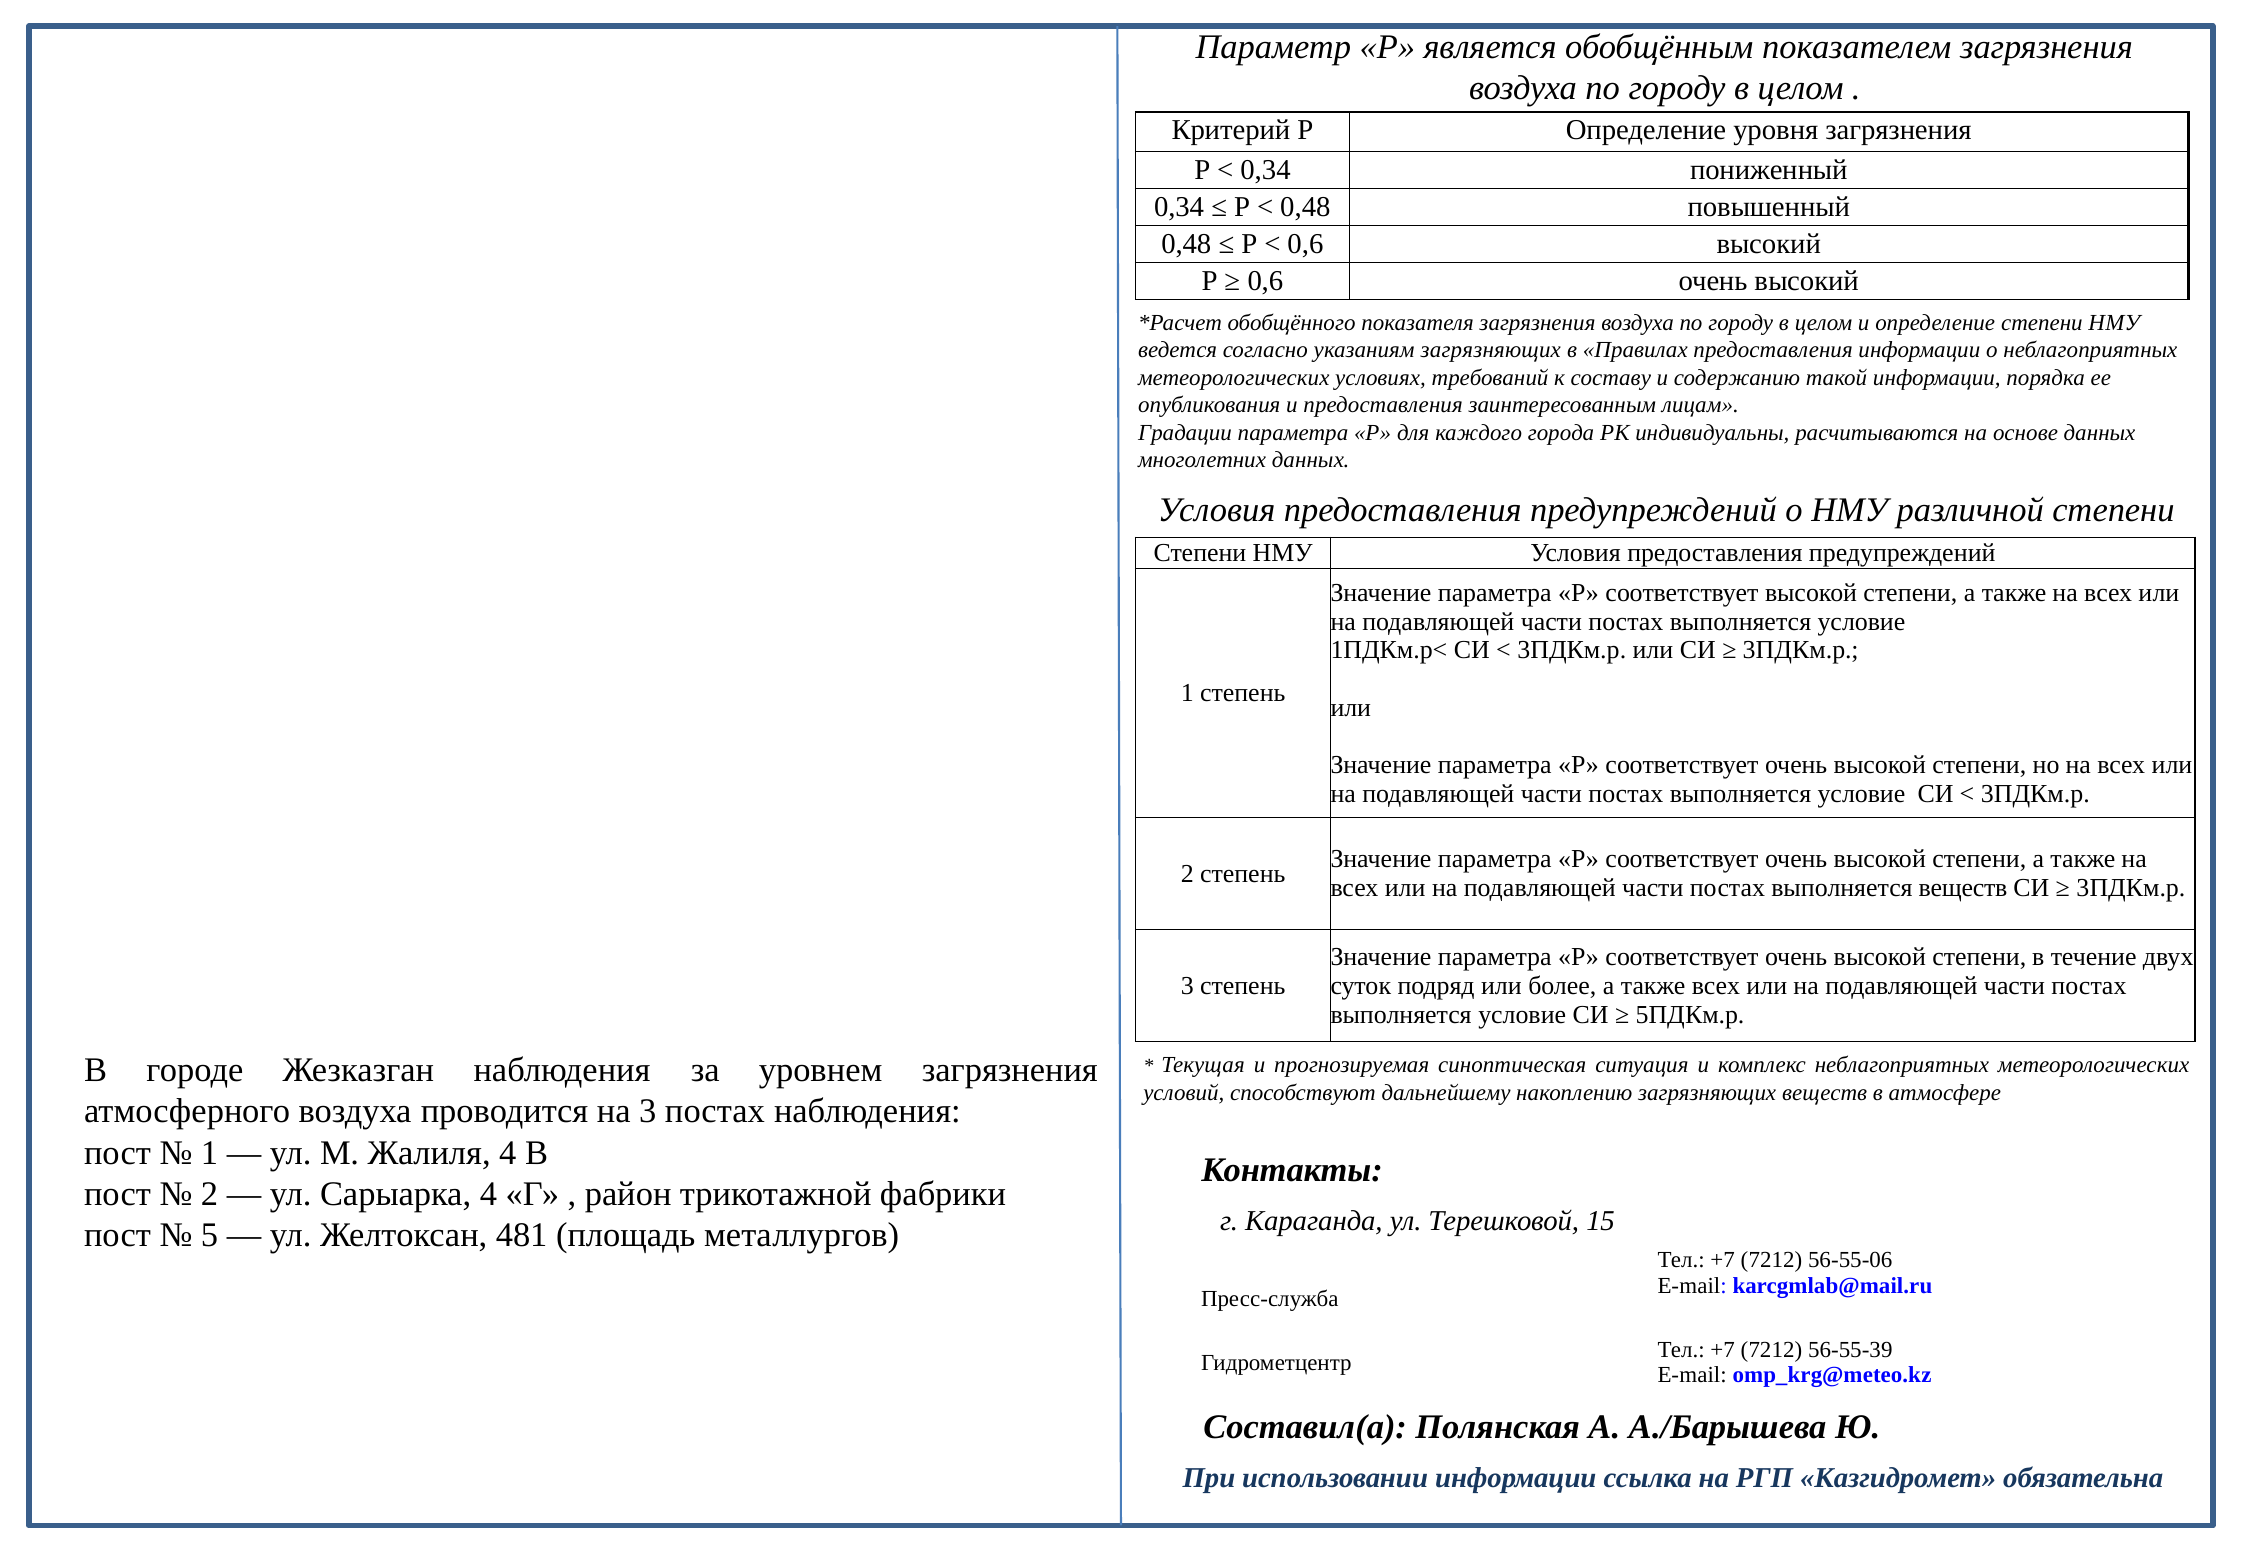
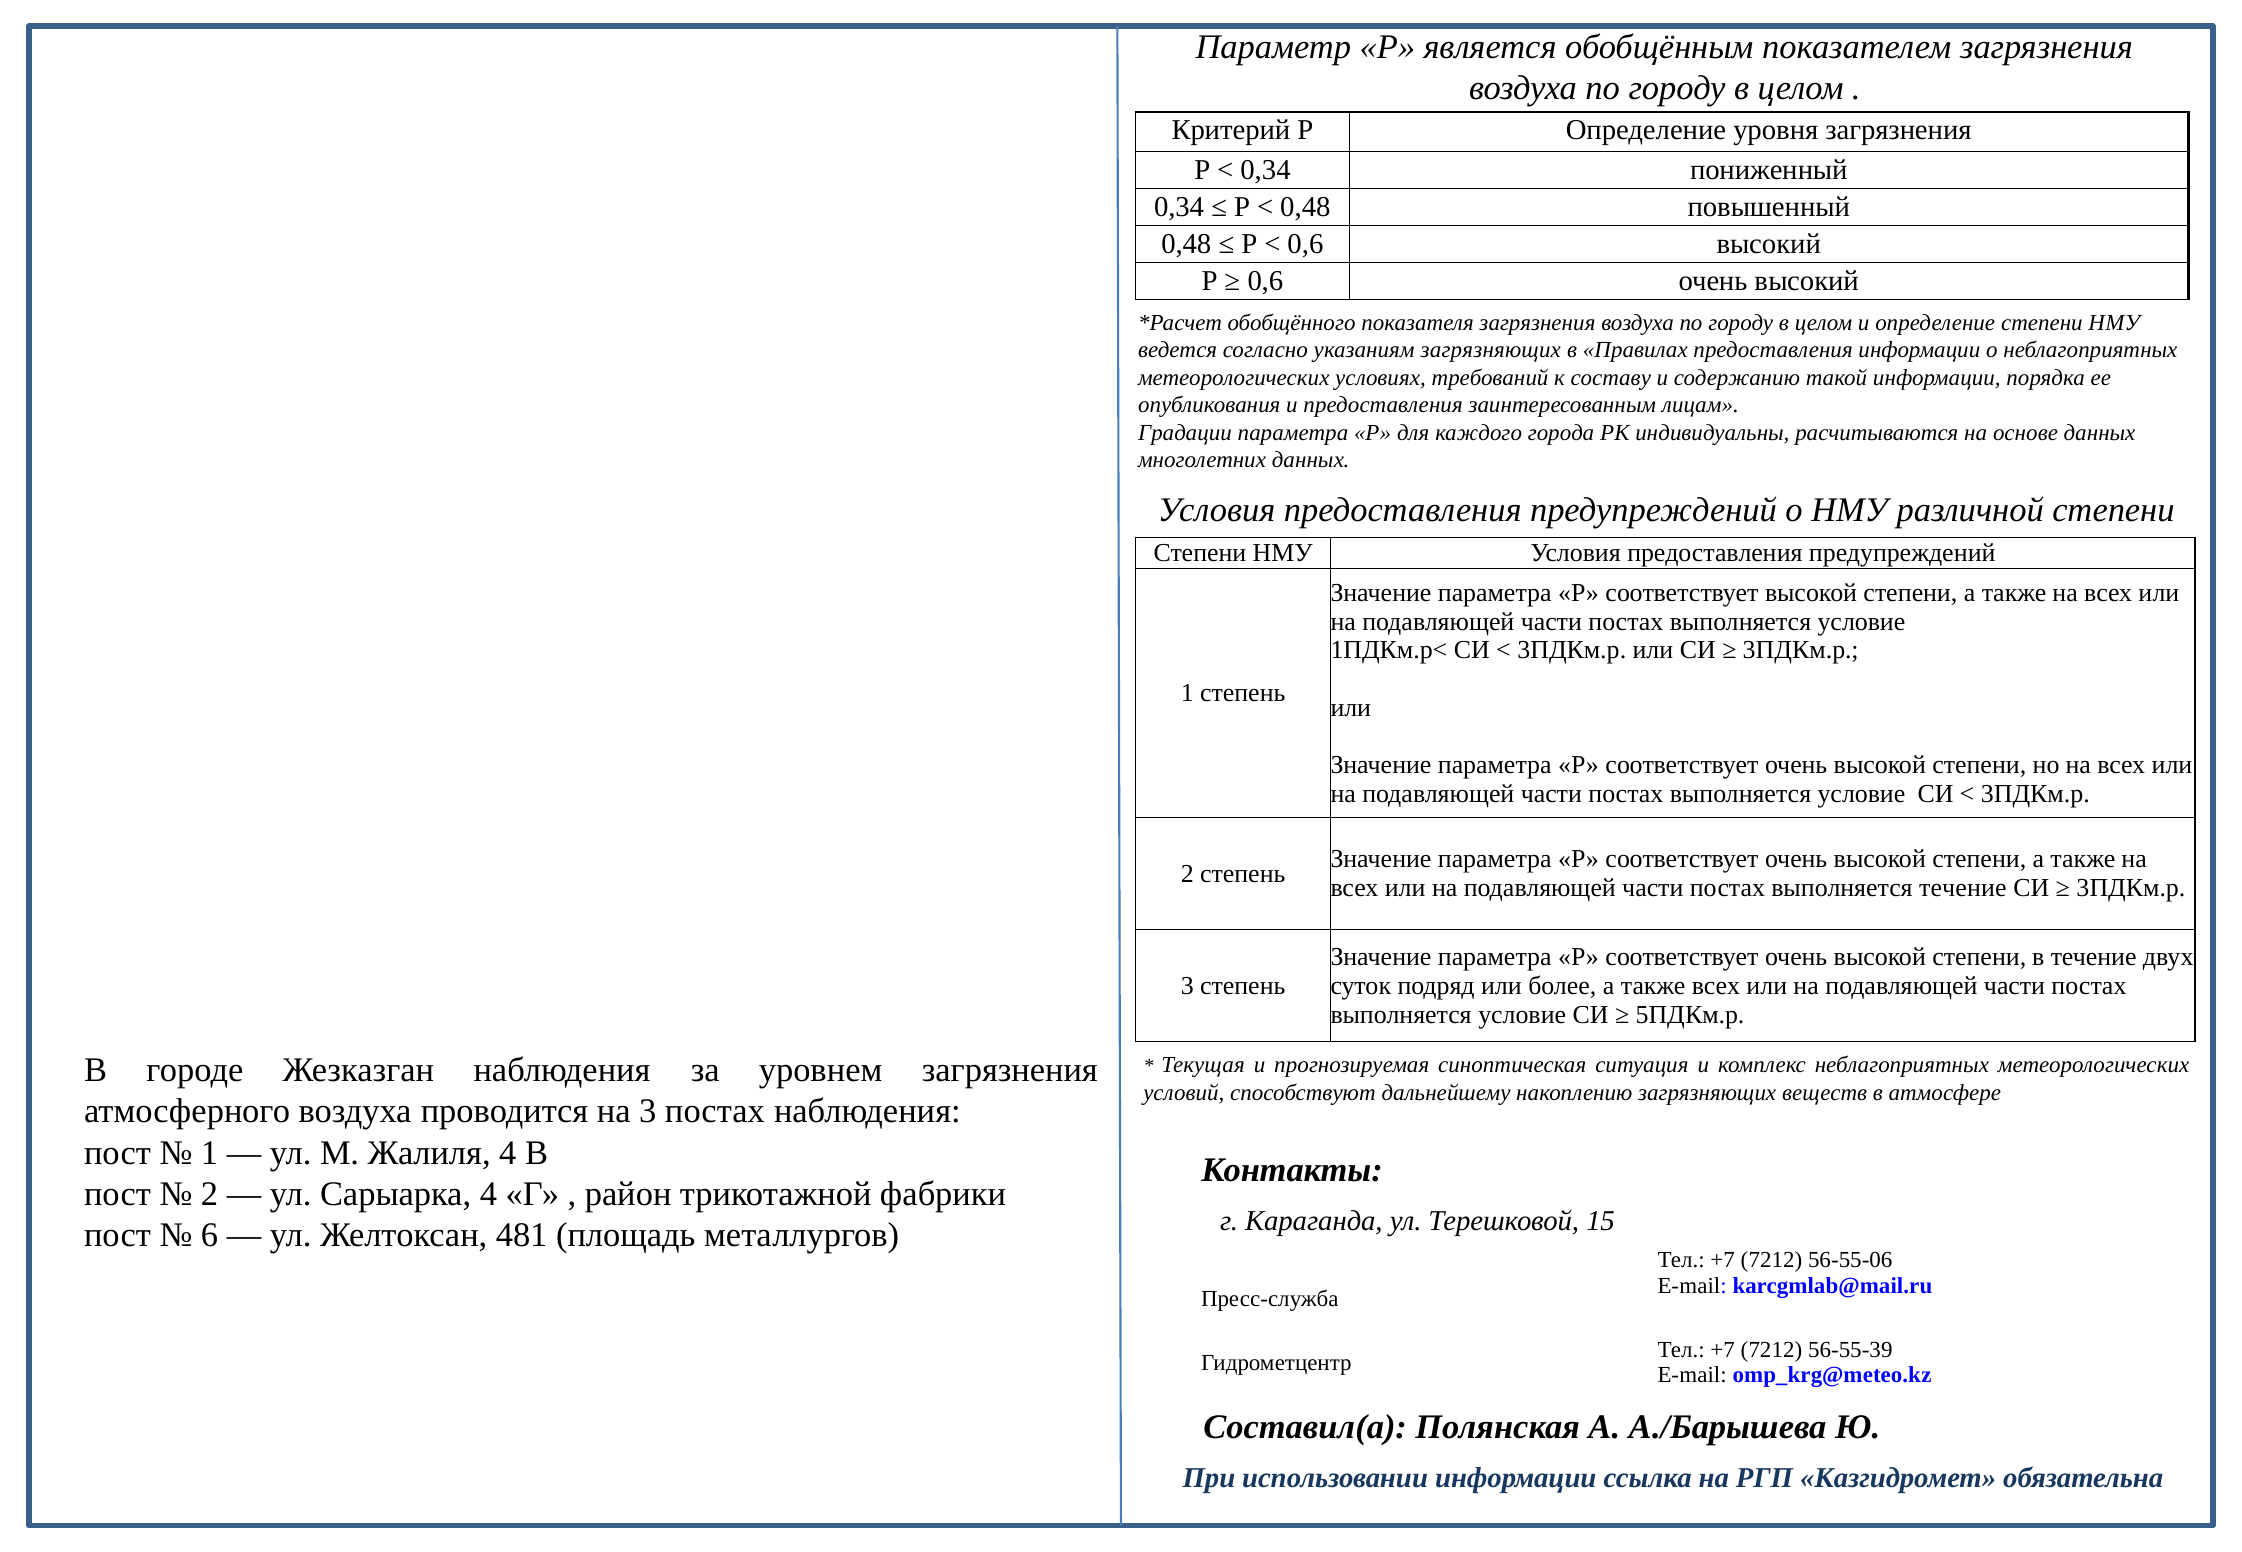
выполняется веществ: веществ -> течение
5: 5 -> 6
